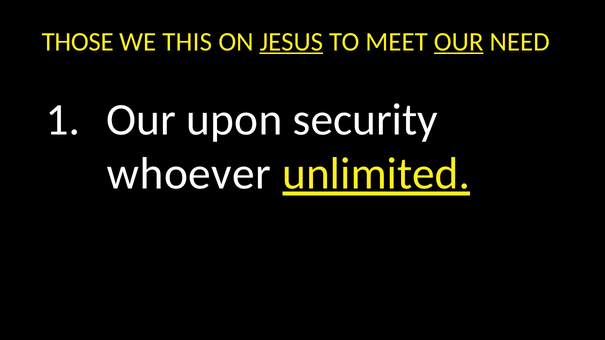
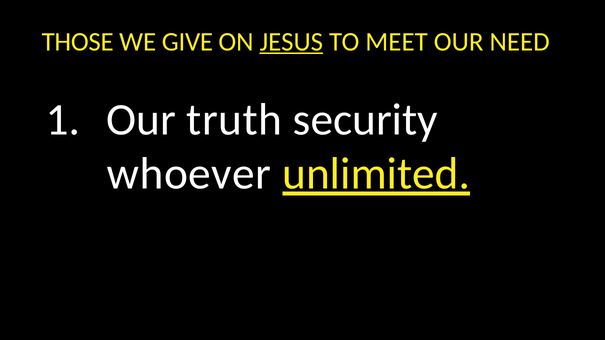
THIS: THIS -> GIVE
OUR at (459, 42) underline: present -> none
upon: upon -> truth
